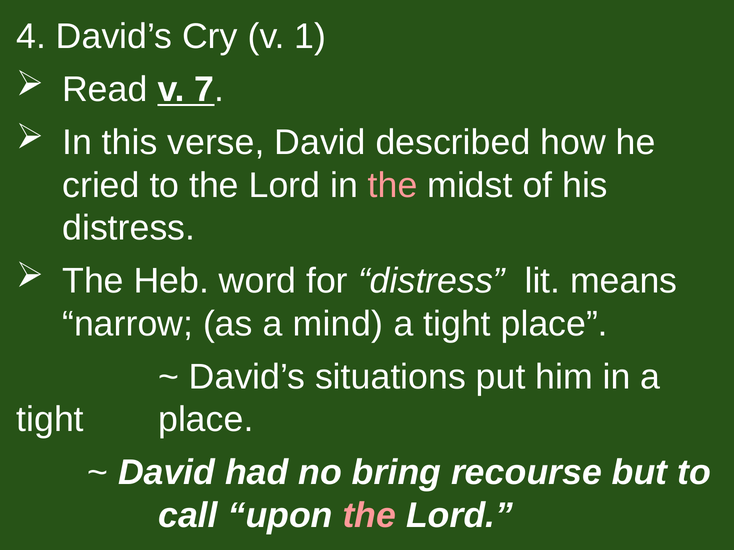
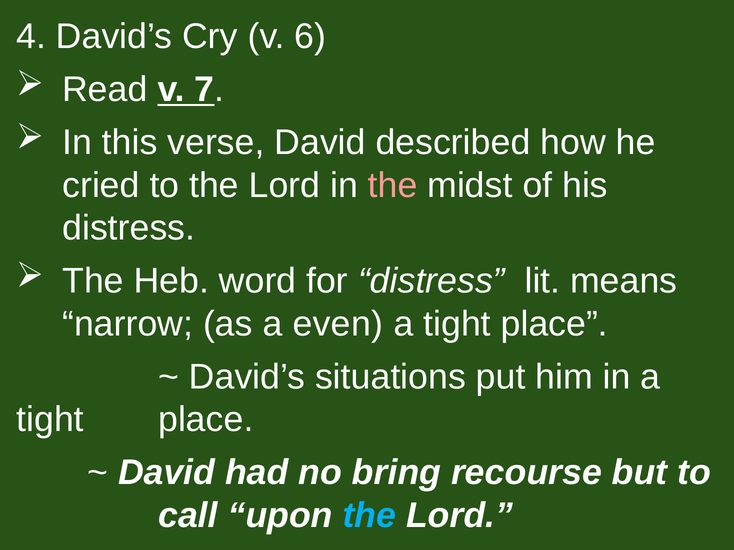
1: 1 -> 6
mind: mind -> even
the at (369, 516) colour: pink -> light blue
